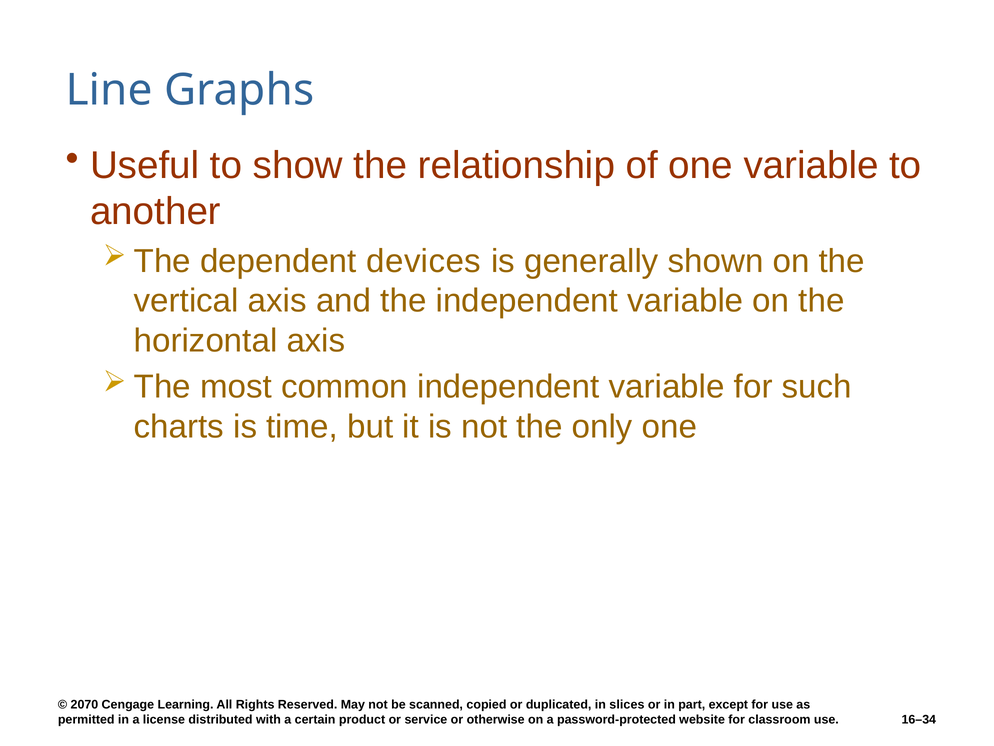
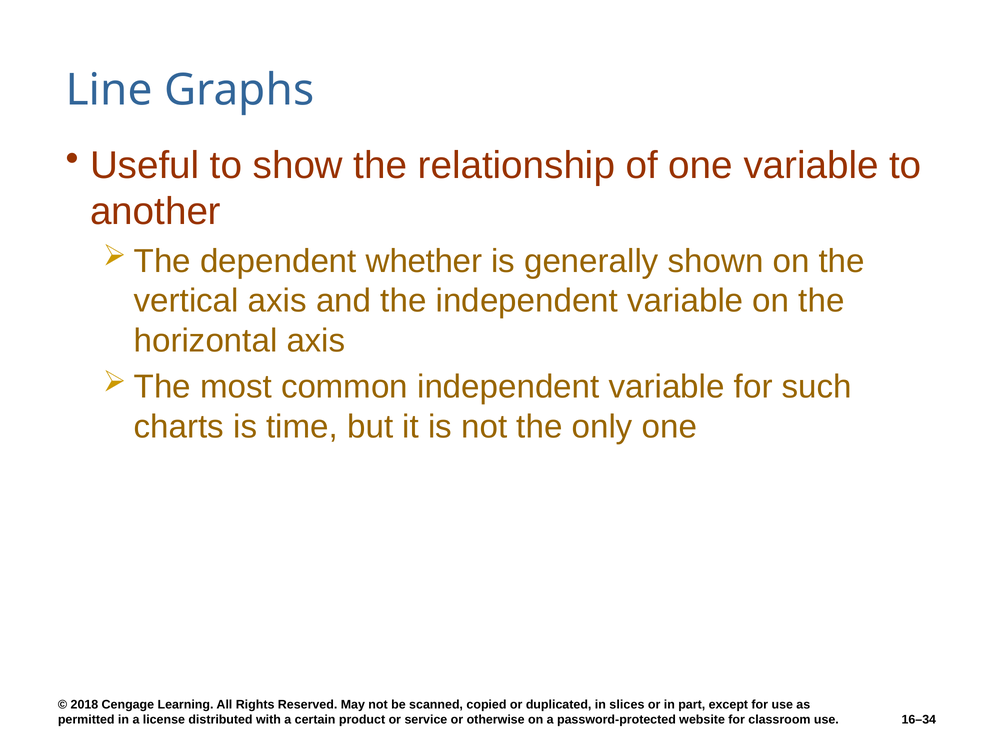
devices: devices -> whether
2070: 2070 -> 2018
